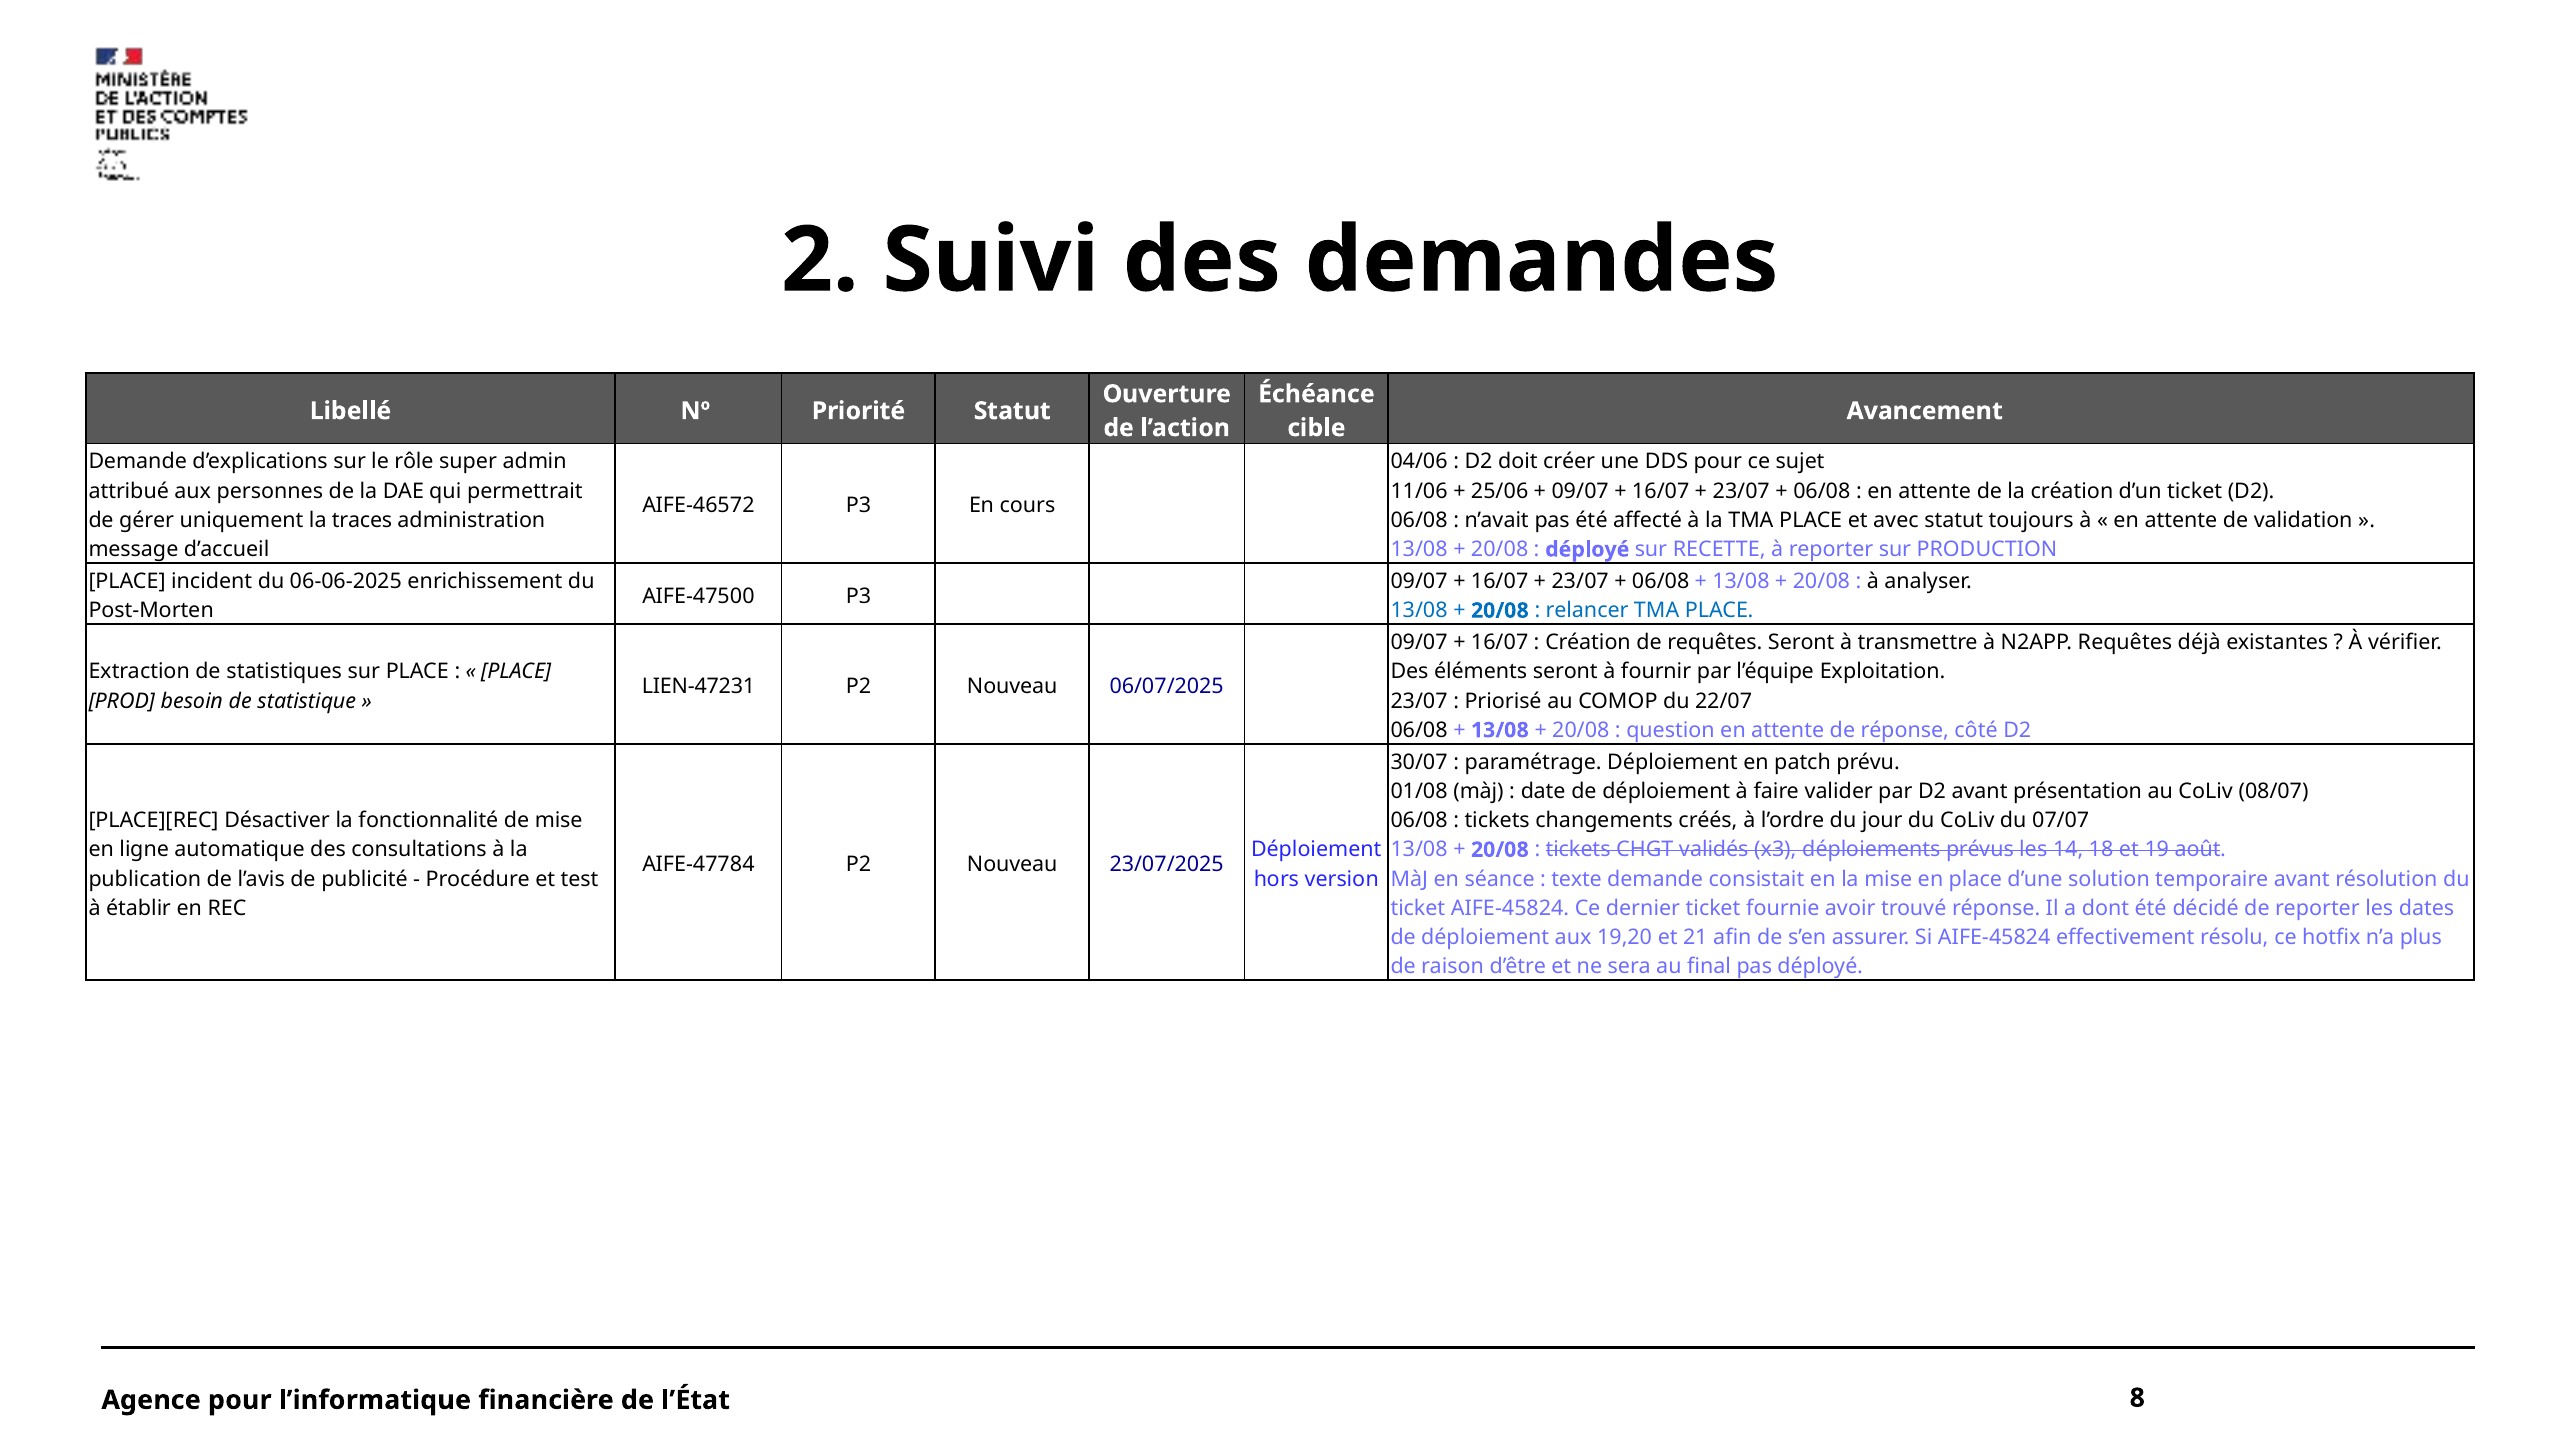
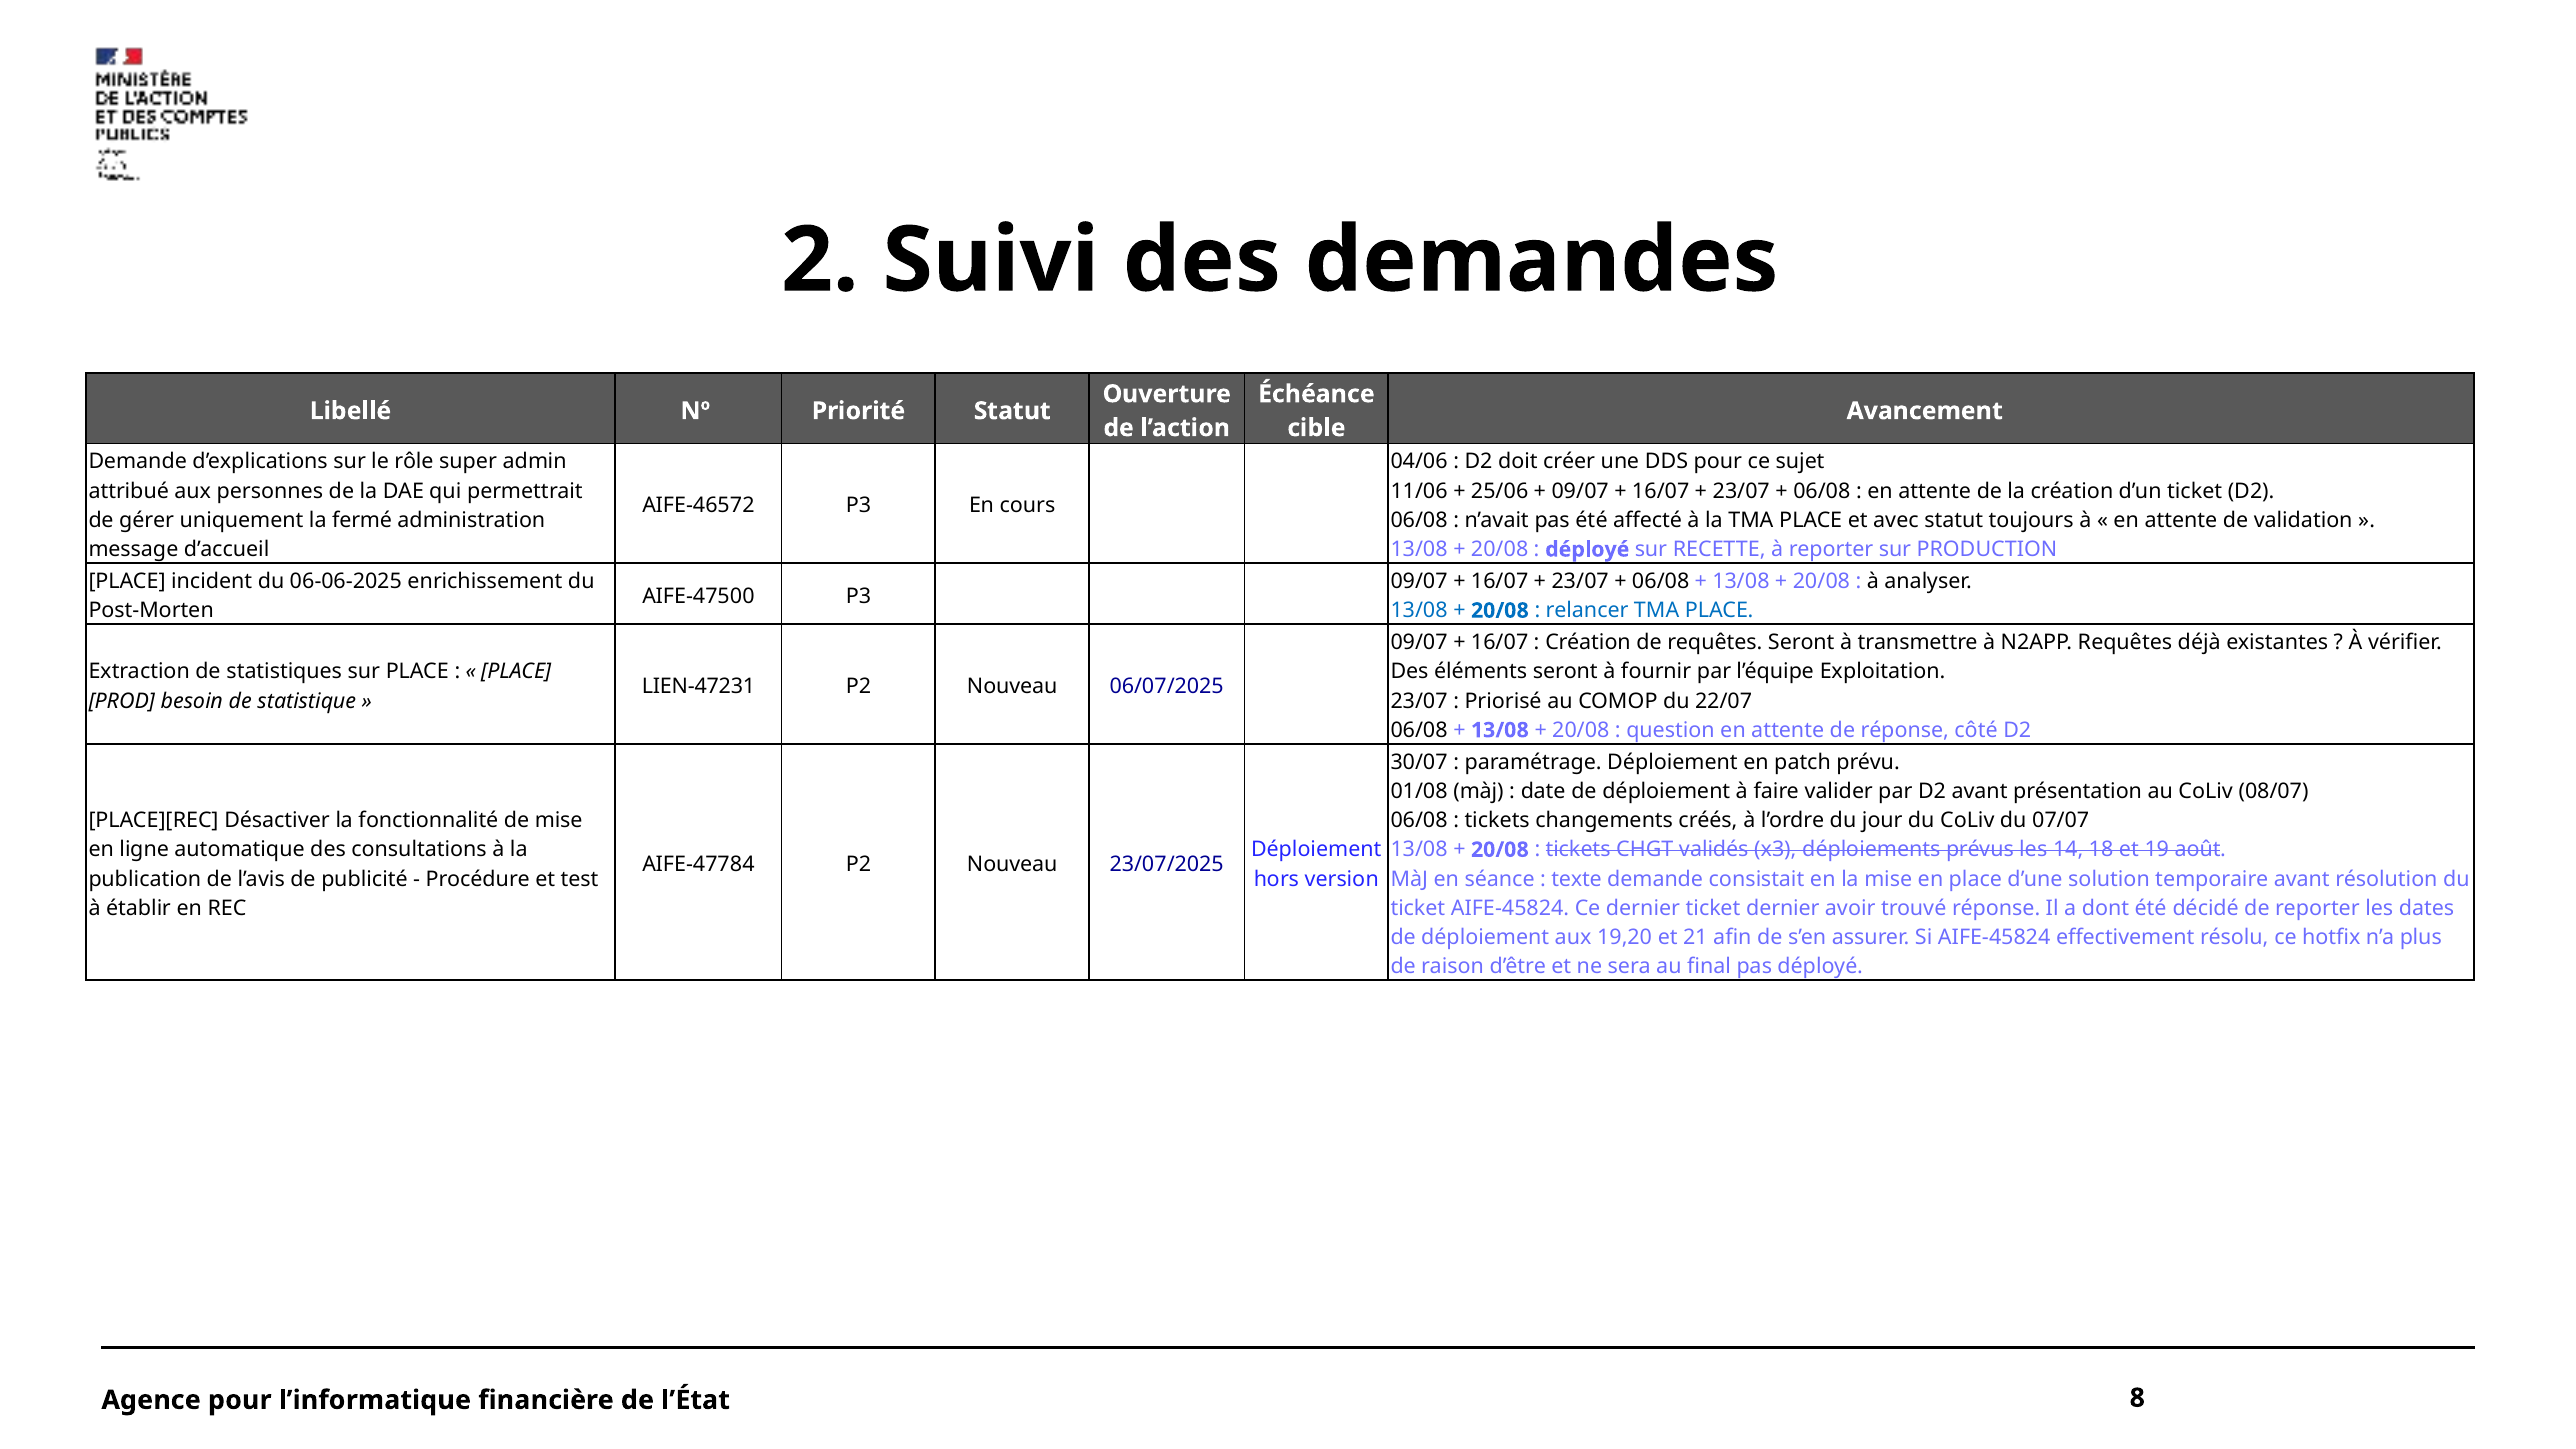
traces: traces -> fermé
ticket fournie: fournie -> dernier
